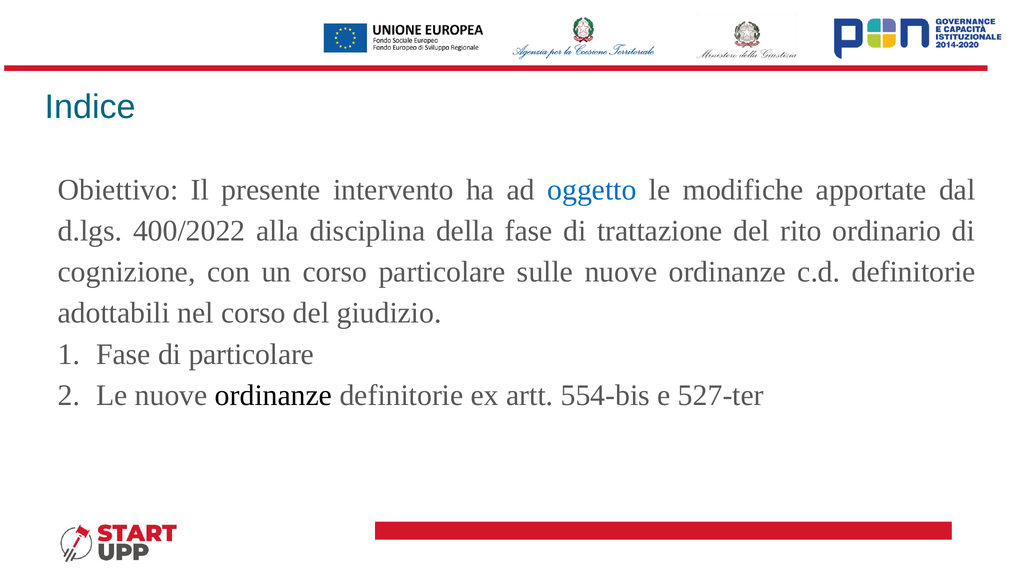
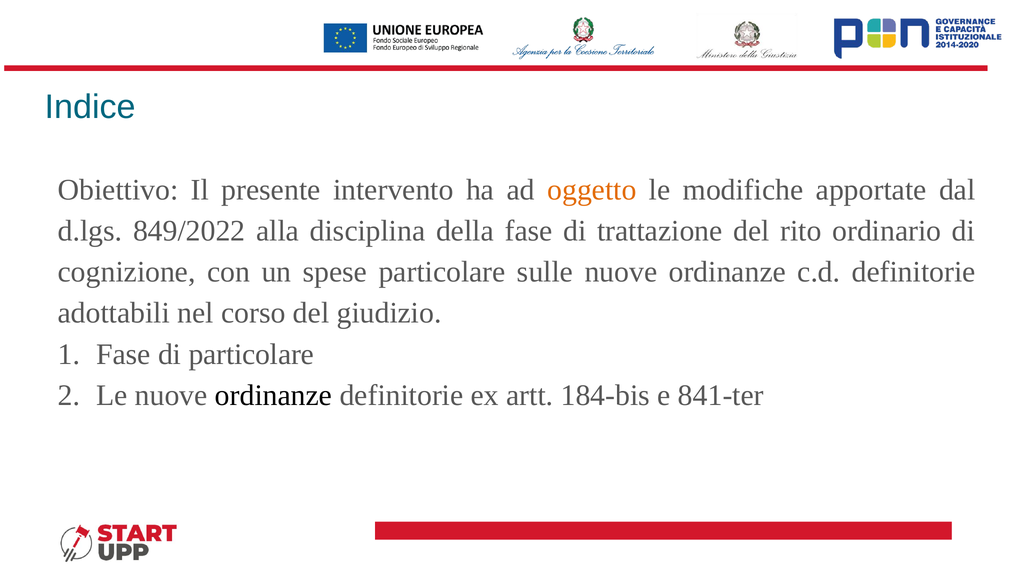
oggetto colour: blue -> orange
400/2022: 400/2022 -> 849/2022
un corso: corso -> spese
554-bis: 554-bis -> 184-bis
527-ter: 527-ter -> 841-ter
